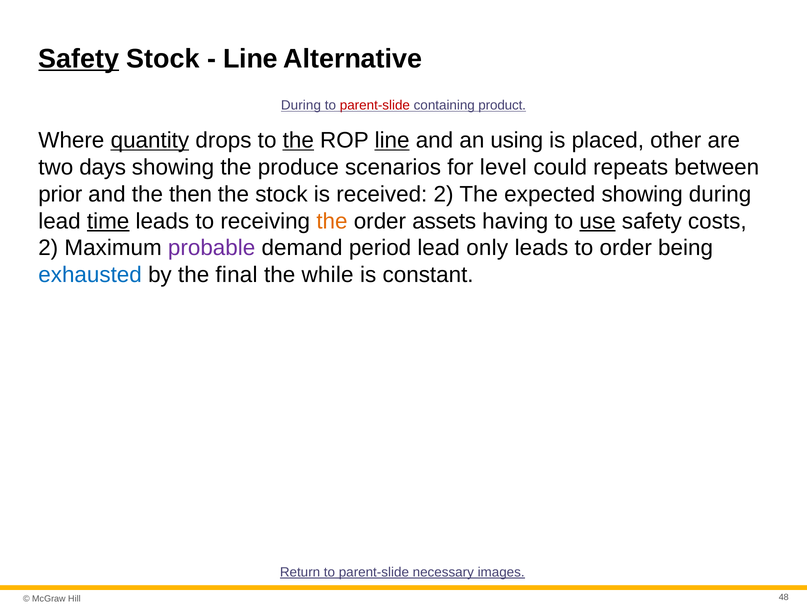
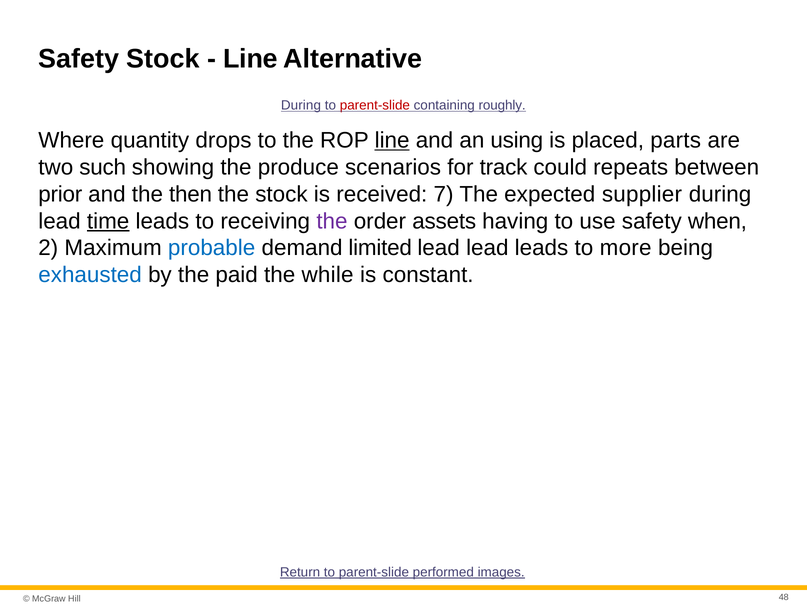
Safety at (79, 59) underline: present -> none
product: product -> roughly
quantity underline: present -> none
the at (298, 140) underline: present -> none
other: other -> parts
days: days -> such
level: level -> track
received 2: 2 -> 7
expected showing: showing -> supplier
the at (332, 221) colour: orange -> purple
use underline: present -> none
costs: costs -> when
probable colour: purple -> blue
period: period -> limited
lead only: only -> lead
to order: order -> more
final: final -> paid
necessary: necessary -> performed
